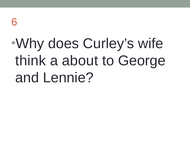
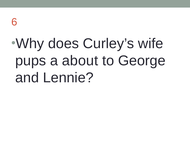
think: think -> pups
